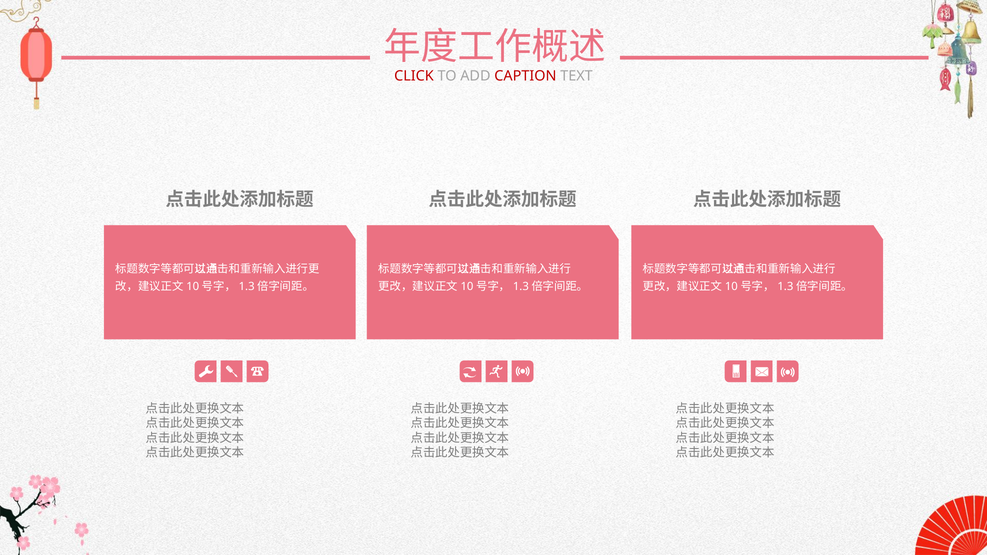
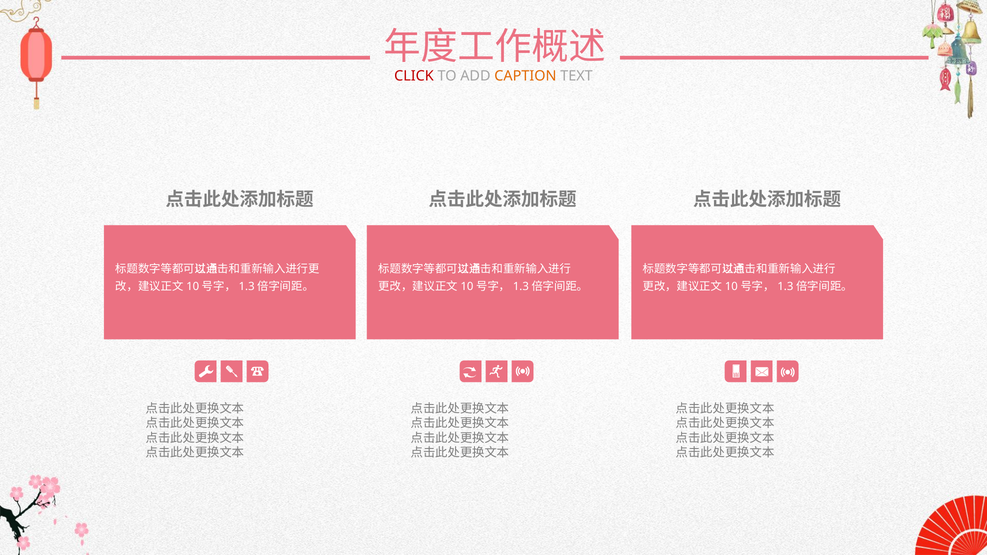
CAPTION colour: red -> orange
